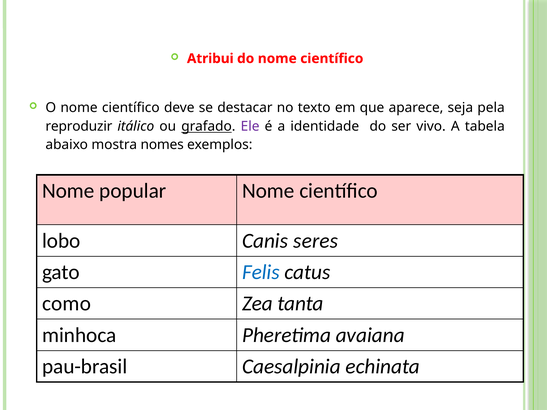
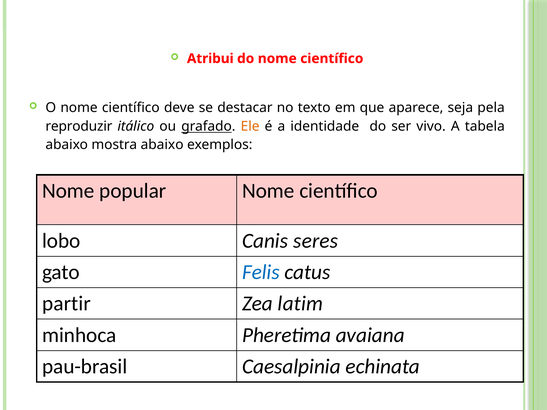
Ele colour: purple -> orange
mostra nomes: nomes -> abaixo
como: como -> partir
tanta: tanta -> latim
